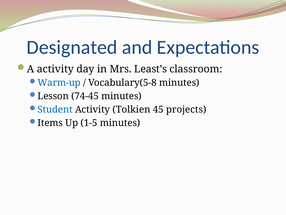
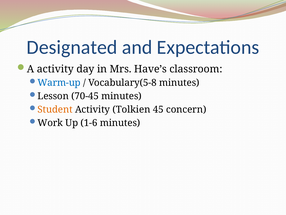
Least’s: Least’s -> Have’s
74-45: 74-45 -> 70-45
Student colour: blue -> orange
projects: projects -> concern
Items: Items -> Work
1-5: 1-5 -> 1-6
